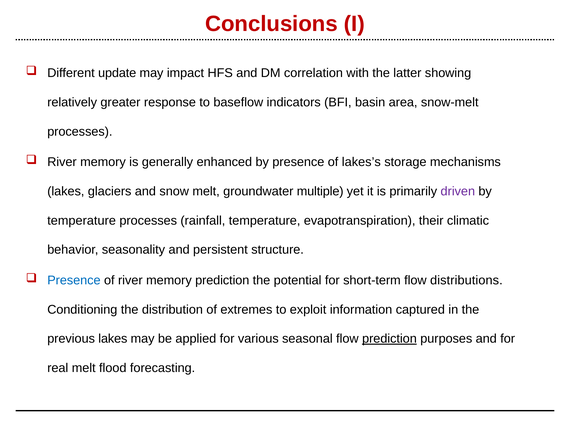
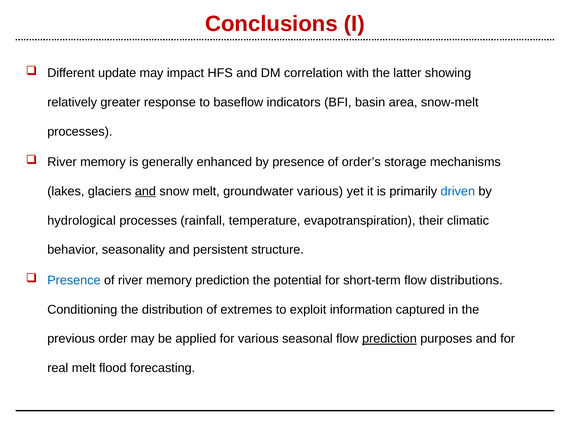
lakes’s: lakes’s -> order’s
and at (145, 191) underline: none -> present
groundwater multiple: multiple -> various
driven colour: purple -> blue
temperature at (82, 221): temperature -> hydrological
previous lakes: lakes -> order
